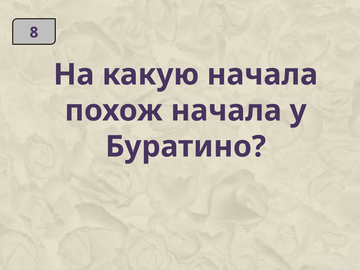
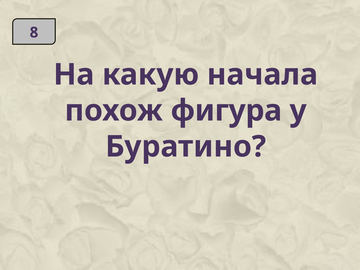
похож начала: начала -> фигура
